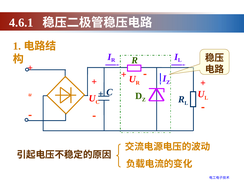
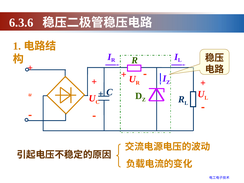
4.6.1: 4.6.1 -> 6.3.6
